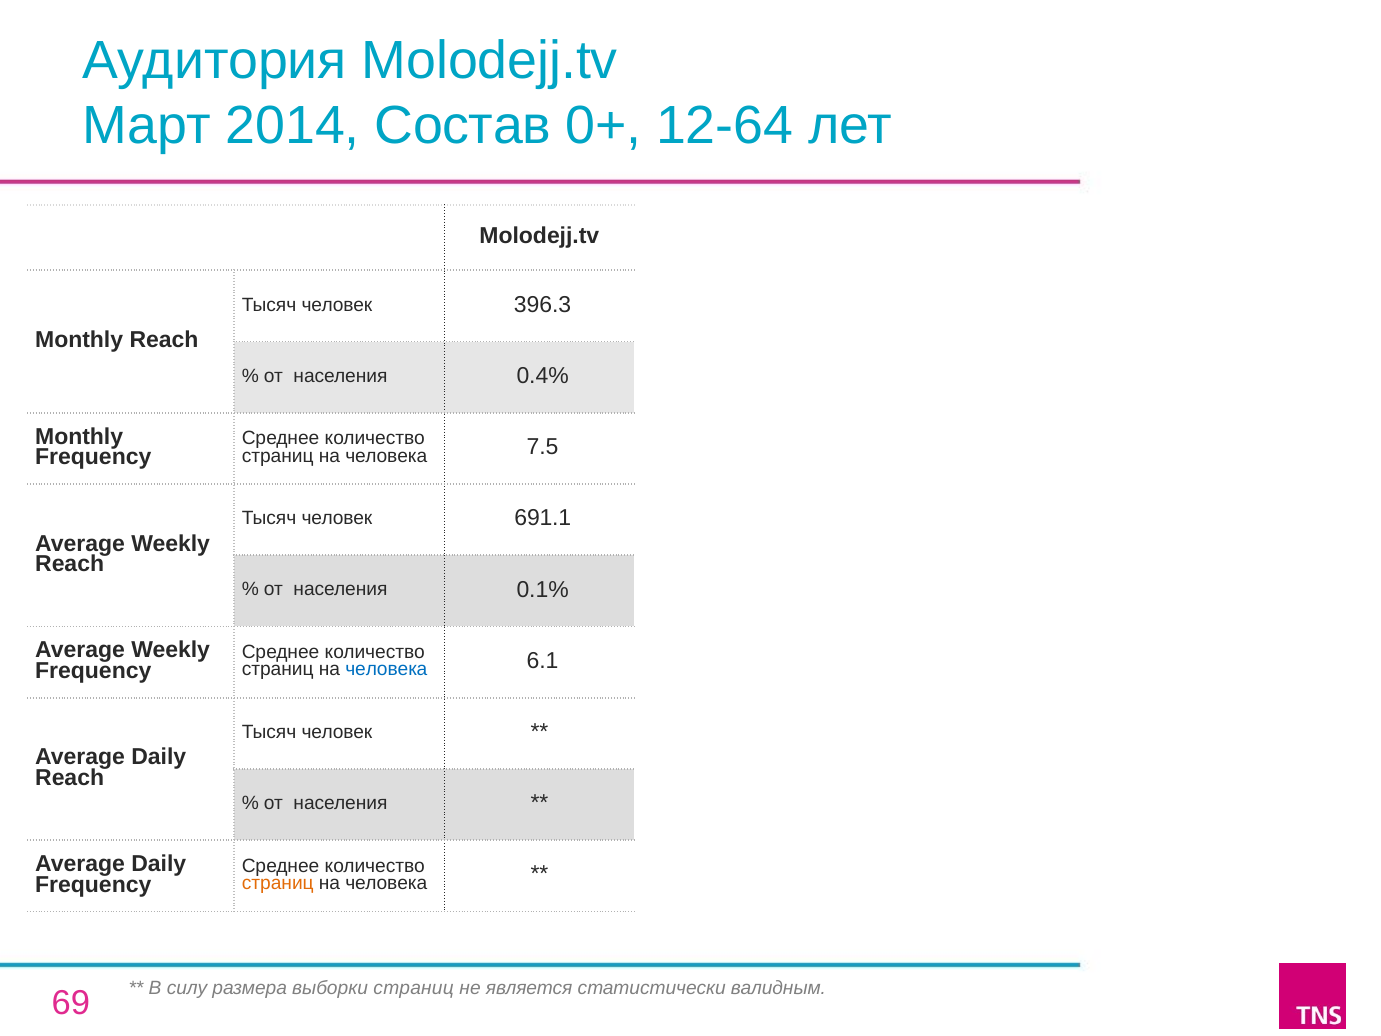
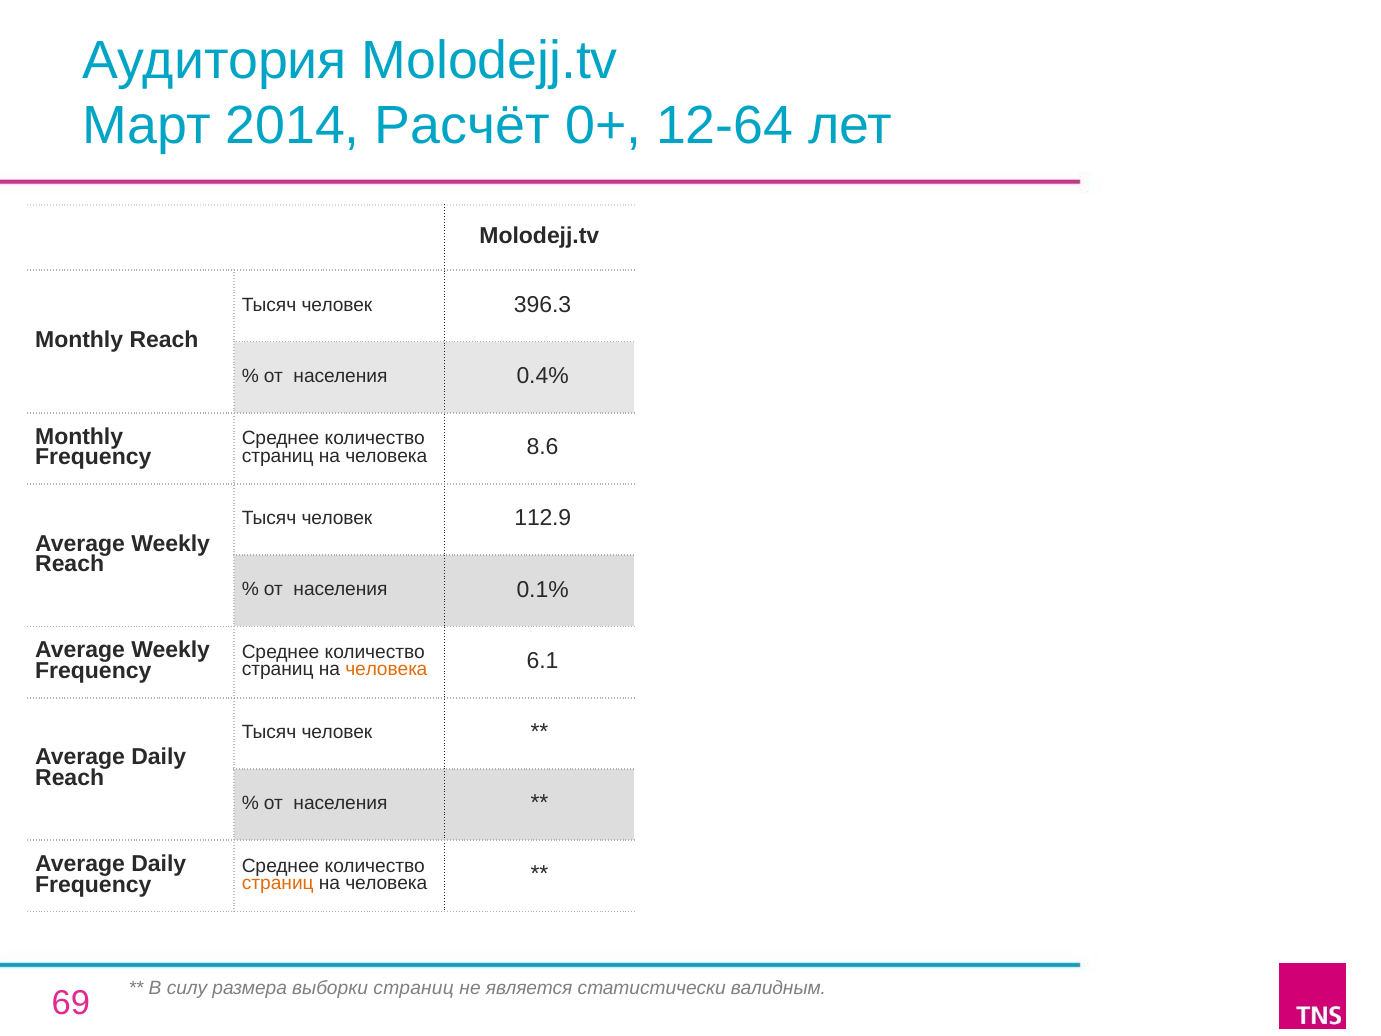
Состав: Состав -> Расчёт
7.5: 7.5 -> 8.6
691.1: 691.1 -> 112.9
человека at (386, 669) colour: blue -> orange
